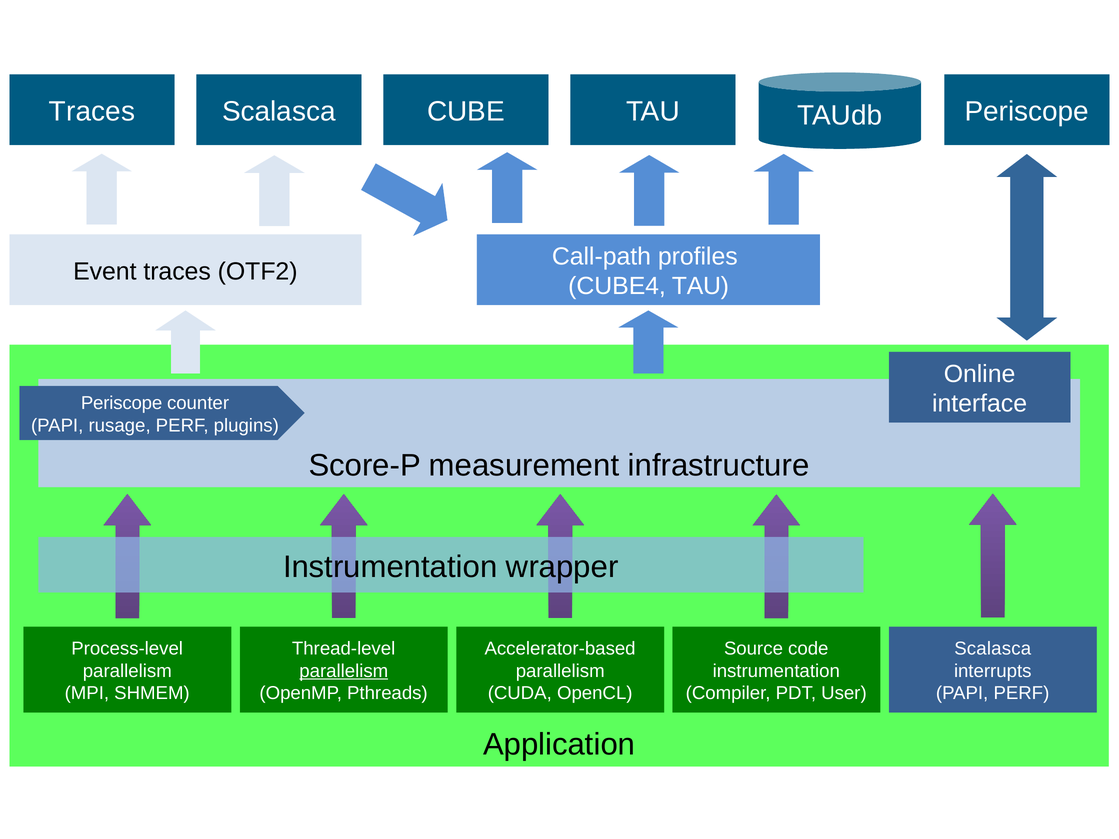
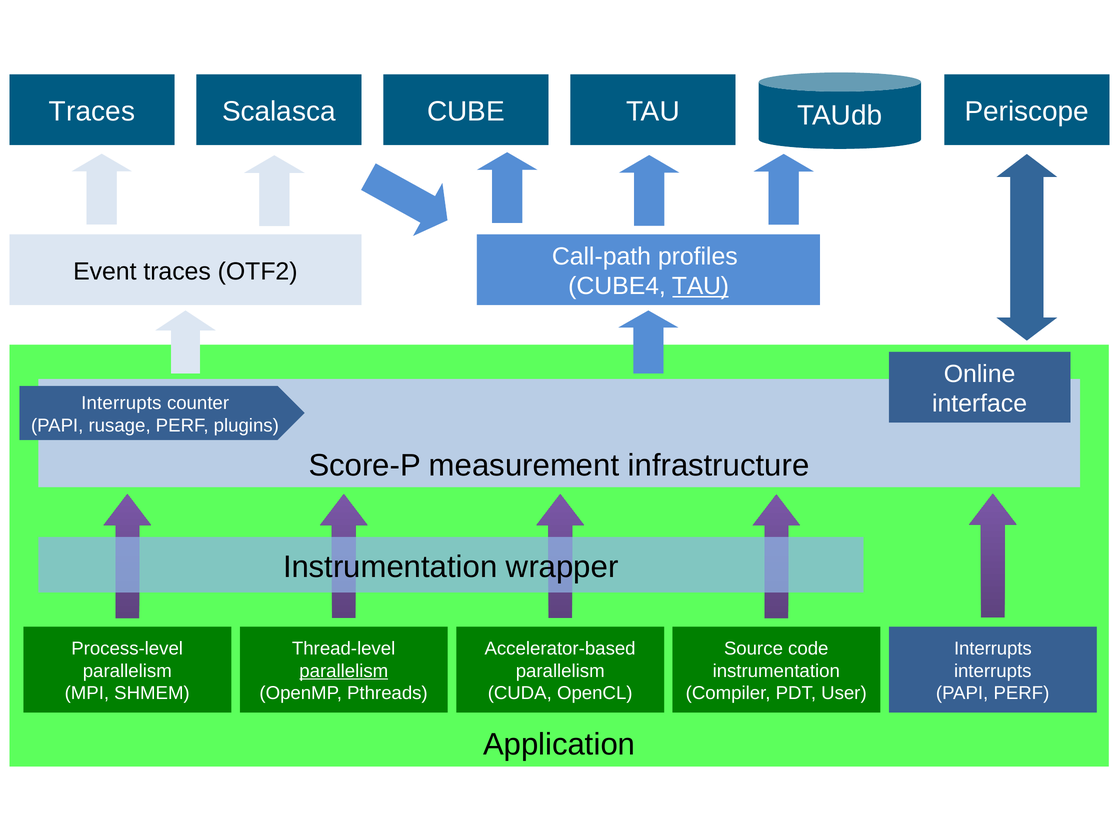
TAU at (700, 286) underline: none -> present
Periscope at (122, 403): Periscope -> Interrupts
Scalasca at (993, 649): Scalasca -> Interrupts
